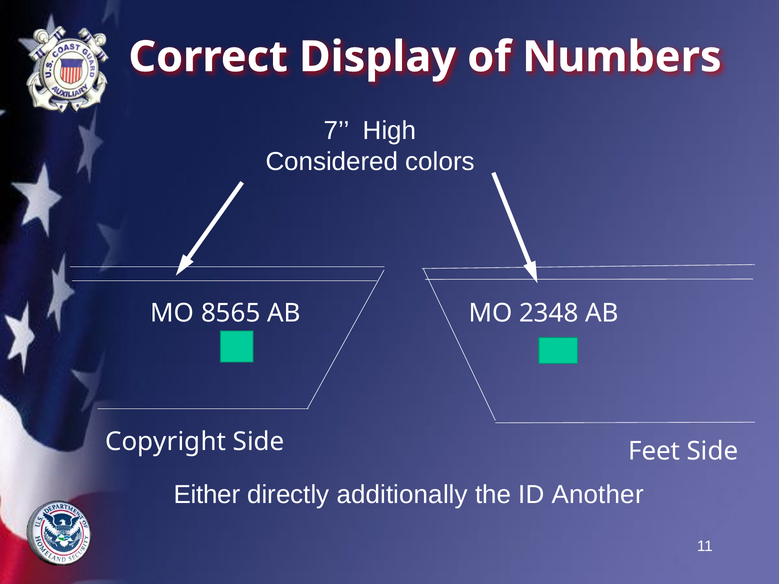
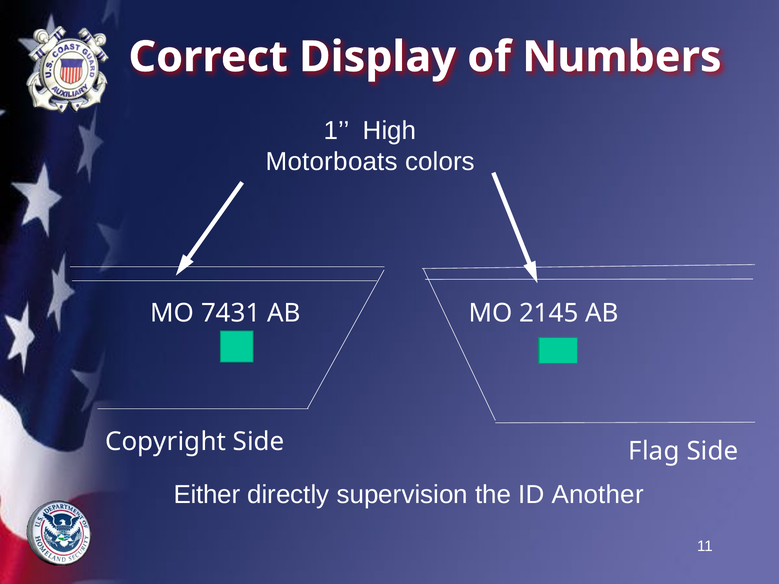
7: 7 -> 1
Considered: Considered -> Motorboats
8565: 8565 -> 7431
2348: 2348 -> 2145
Feet: Feet -> Flag
additionally: additionally -> supervision
